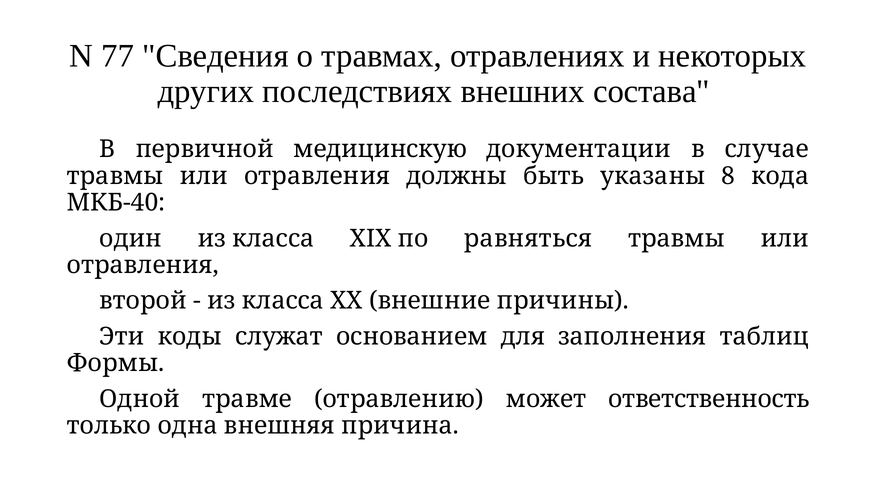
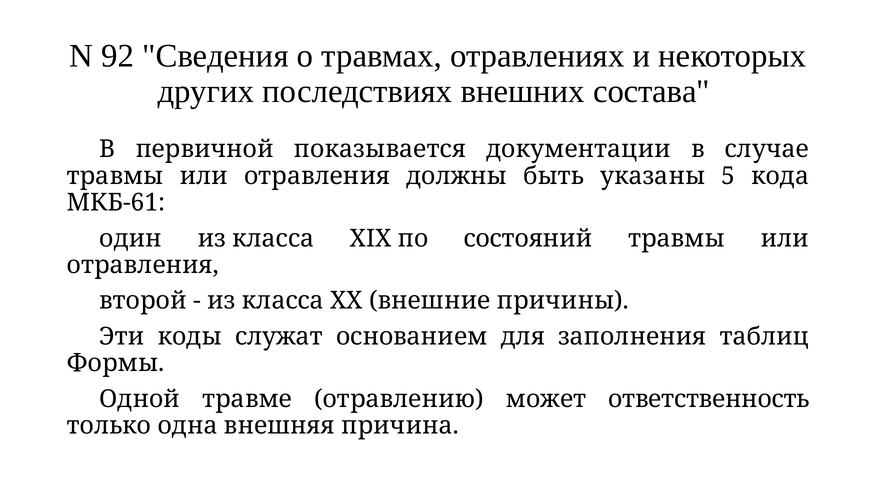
77: 77 -> 92
медицинскую: медицинскую -> показывается
8: 8 -> 5
МКБ-40: МКБ-40 -> МКБ-61
равняться: равняться -> состояний
